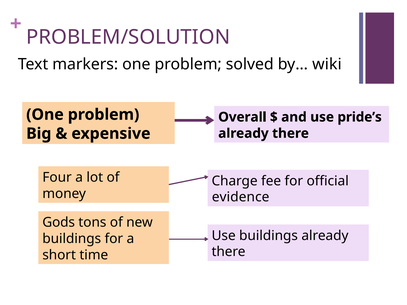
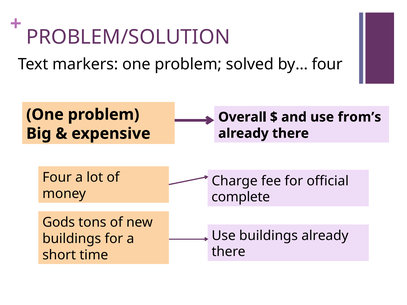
by… wiki: wiki -> four
pride’s: pride’s -> from’s
evidence: evidence -> complete
